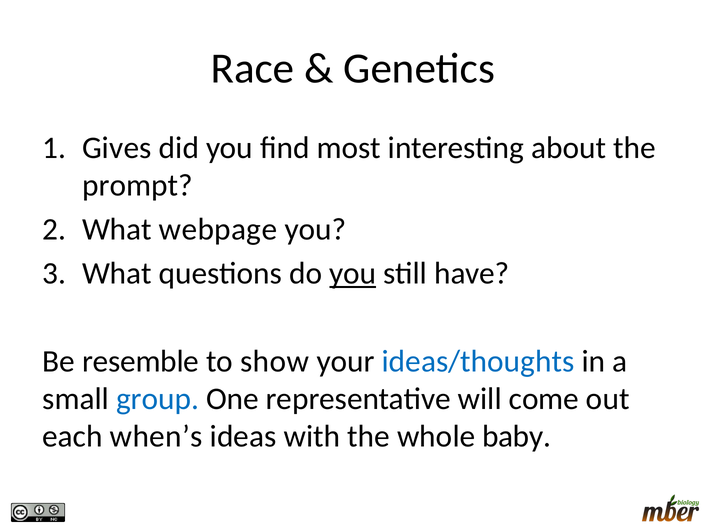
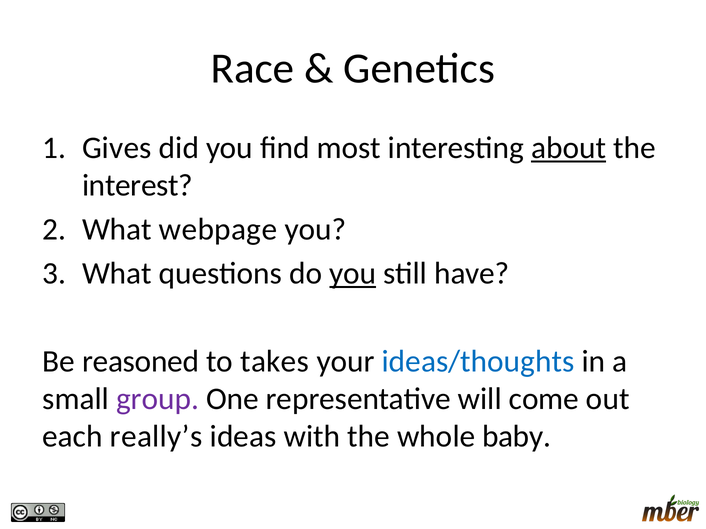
about underline: none -> present
prompt: prompt -> interest
resemble: resemble -> reasoned
show: show -> takes
group colour: blue -> purple
when’s: when’s -> really’s
